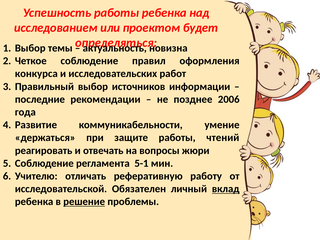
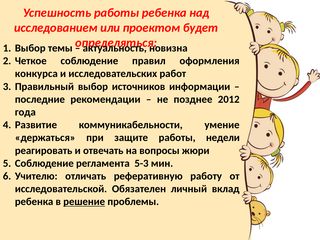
2006: 2006 -> 2012
чтений: чтений -> недели
5-1: 5-1 -> 5-3
вклад underline: present -> none
